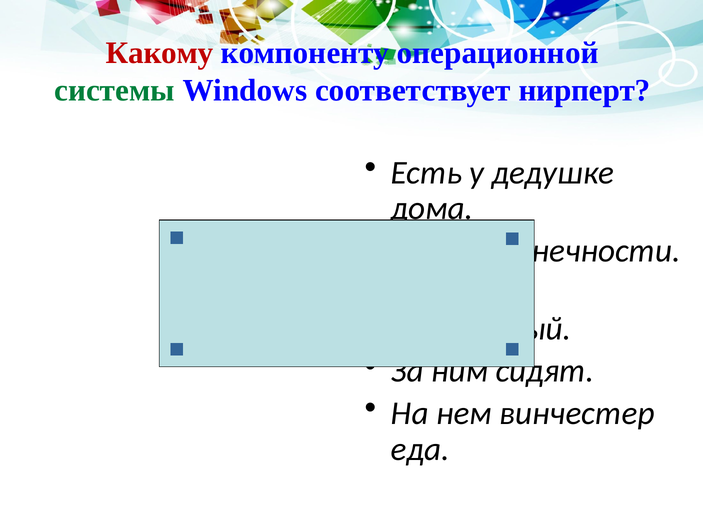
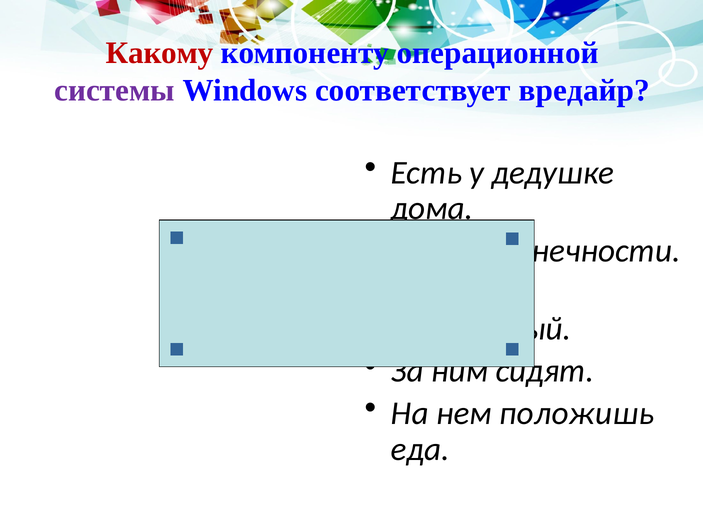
системы colour: green -> purple
нирперт: нирперт -> вредайр
винчестер: винчестер -> положишь
